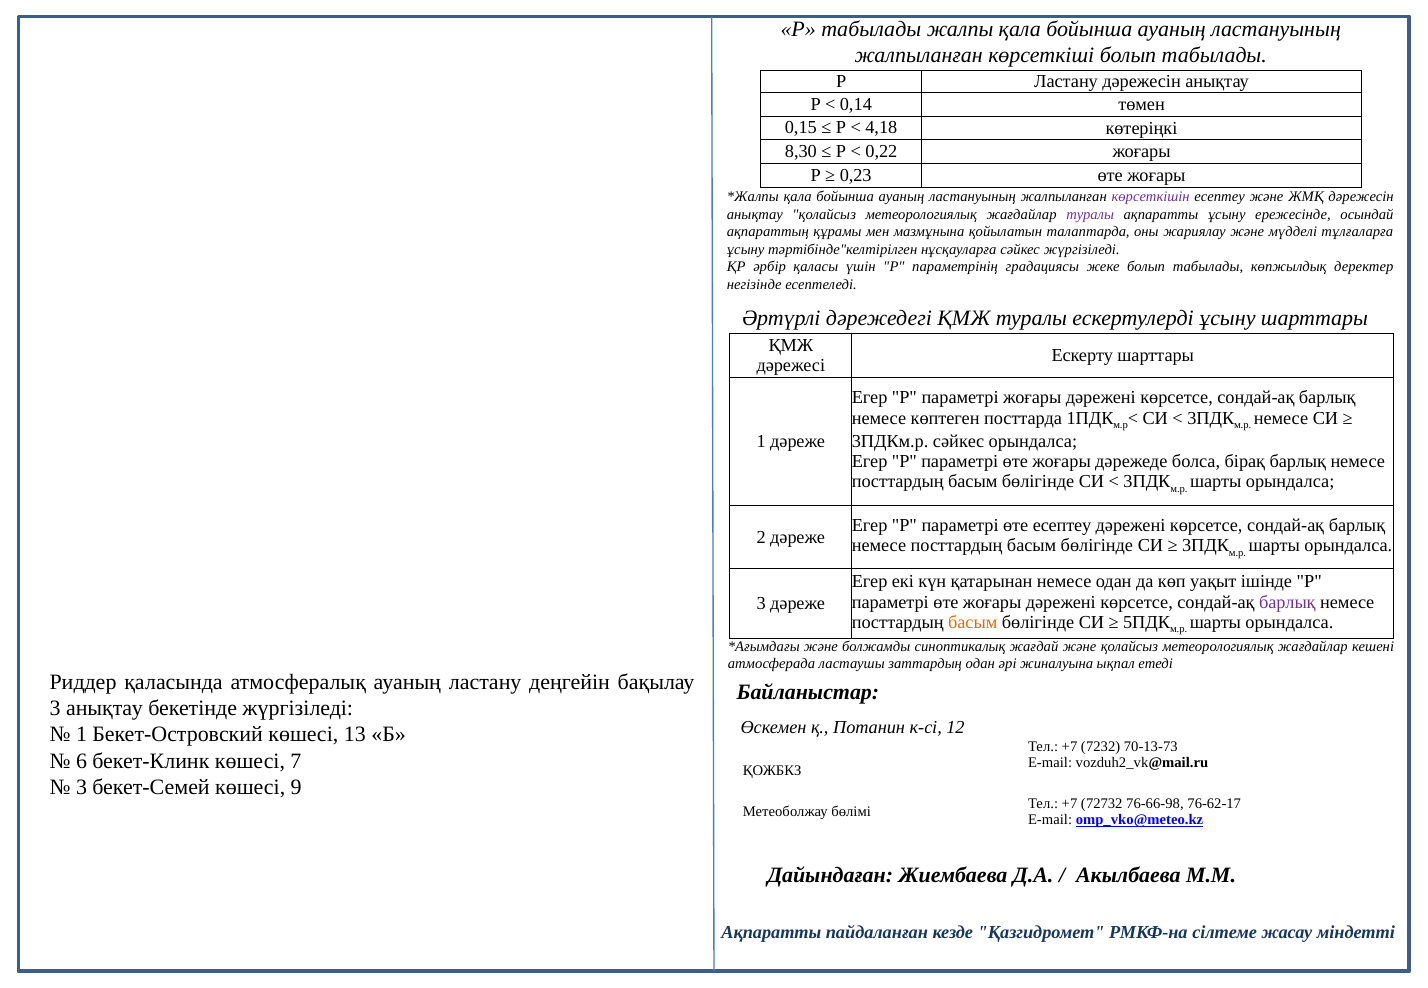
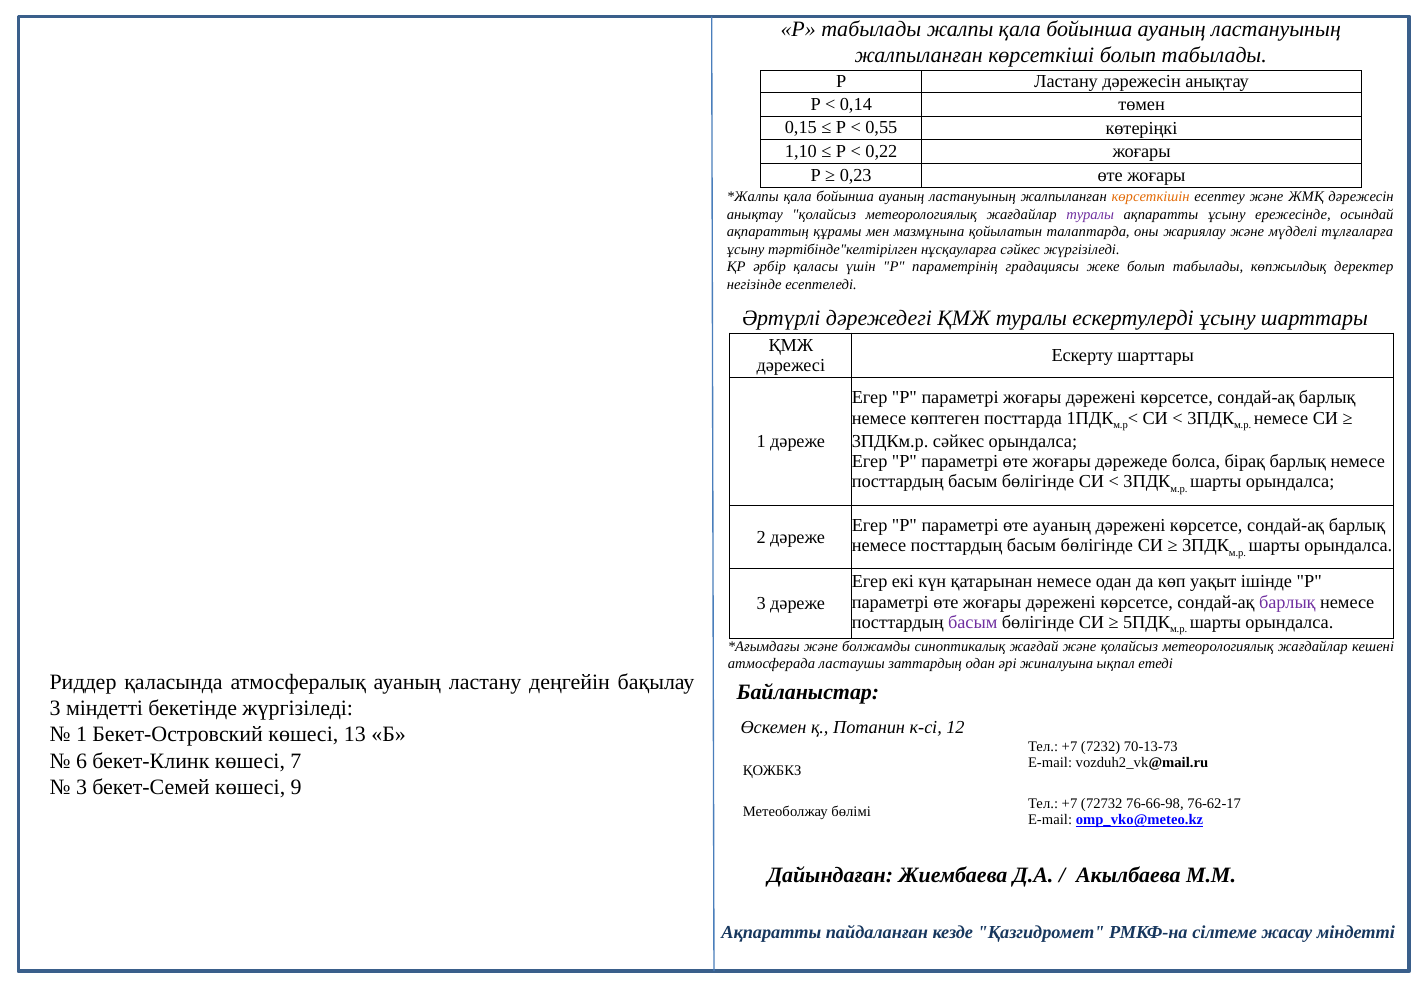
4,18: 4,18 -> 0,55
8,30: 8,30 -> 1,10
көрсеткішін colour: purple -> orange
өте есептеу: есептеу -> ауаның
басым at (973, 623) colour: orange -> purple
3 анықтау: анықтау -> міндетті
